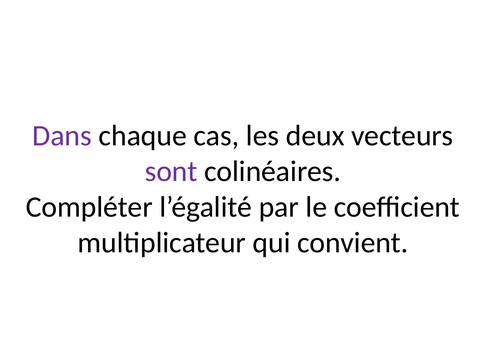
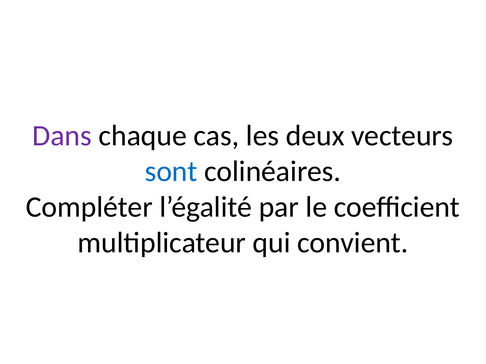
sont colour: purple -> blue
